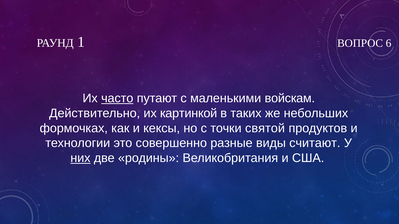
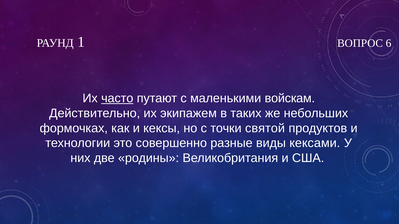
картинкой: картинкой -> экипажем
считают: считают -> кексами
них underline: present -> none
